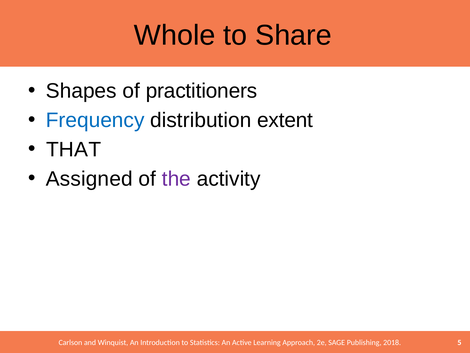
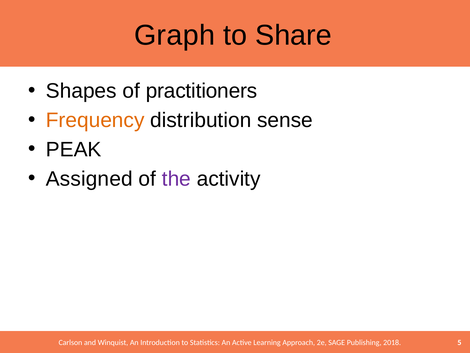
Whole: Whole -> Graph
Frequency colour: blue -> orange
extent: extent -> sense
THAT: THAT -> PEAK
